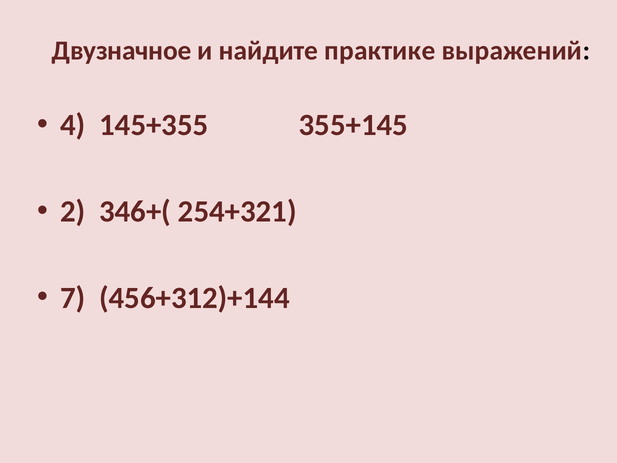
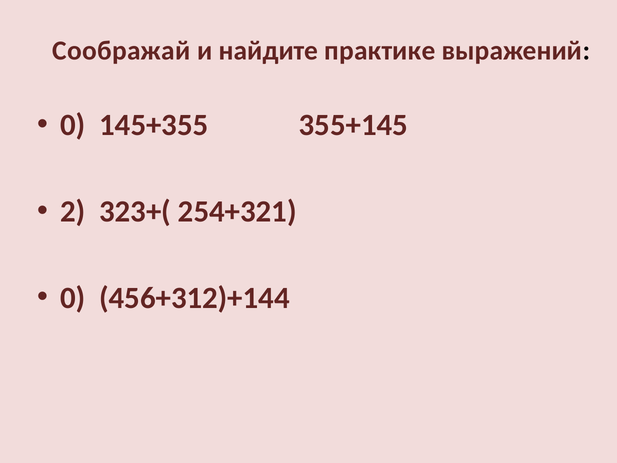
Двузначное: Двузначное -> Соображай
4 at (73, 125): 4 -> 0
346+(: 346+( -> 323+(
7 at (73, 298): 7 -> 0
